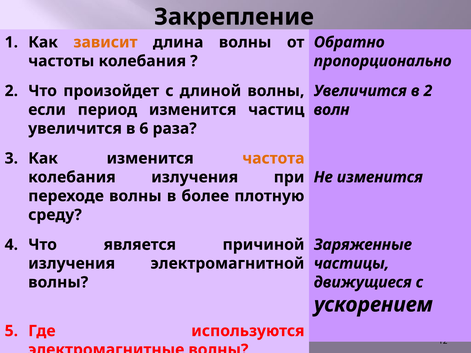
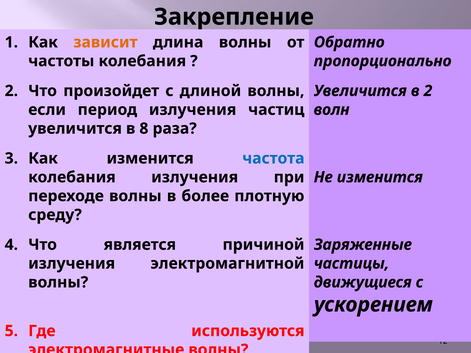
период изменится: изменится -> излучения
6: 6 -> 8
частота colour: orange -> blue
